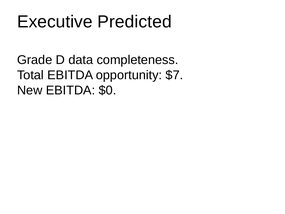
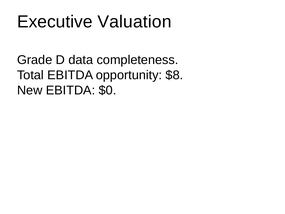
Predicted: Predicted -> Valuation
$7: $7 -> $8
